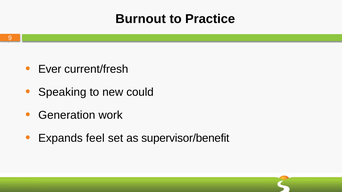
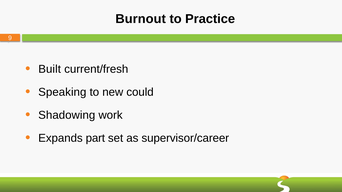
Ever: Ever -> Built
Generation: Generation -> Shadowing
feel: feel -> part
supervisor/benefit: supervisor/benefit -> supervisor/career
